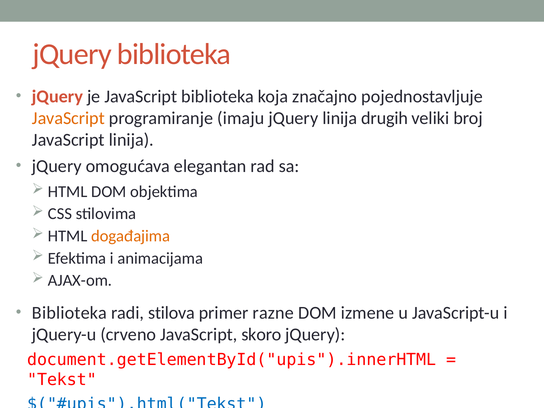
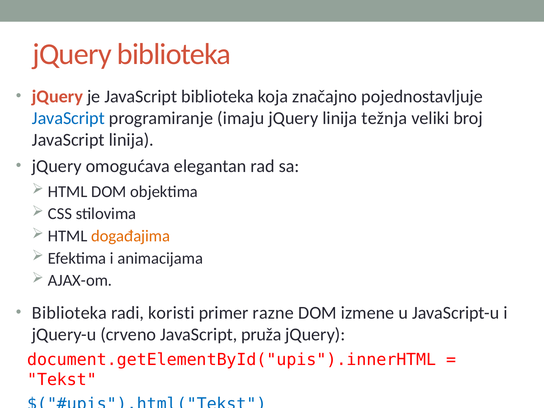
JavaScript at (68, 118) colour: orange -> blue
drugih: drugih -> težnja
stilova: stilova -> koristi
skoro: skoro -> pruža
